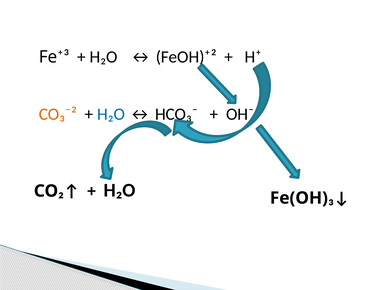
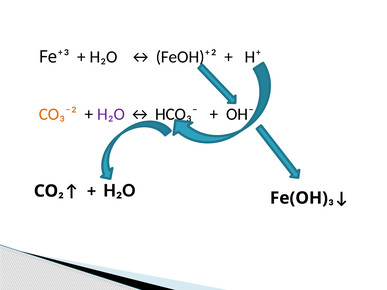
H₂O at (111, 114) colour: blue -> purple
